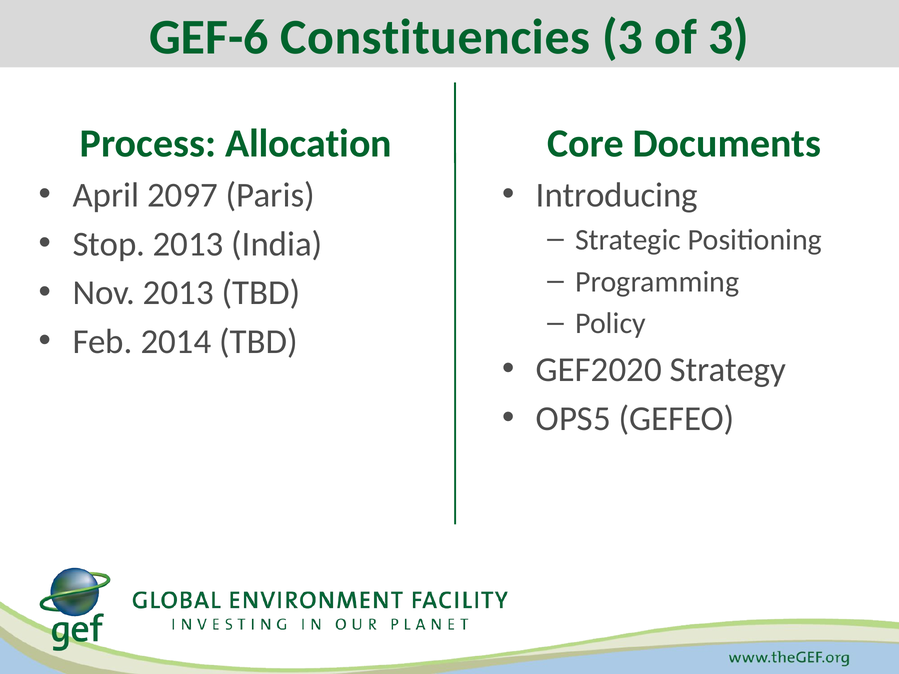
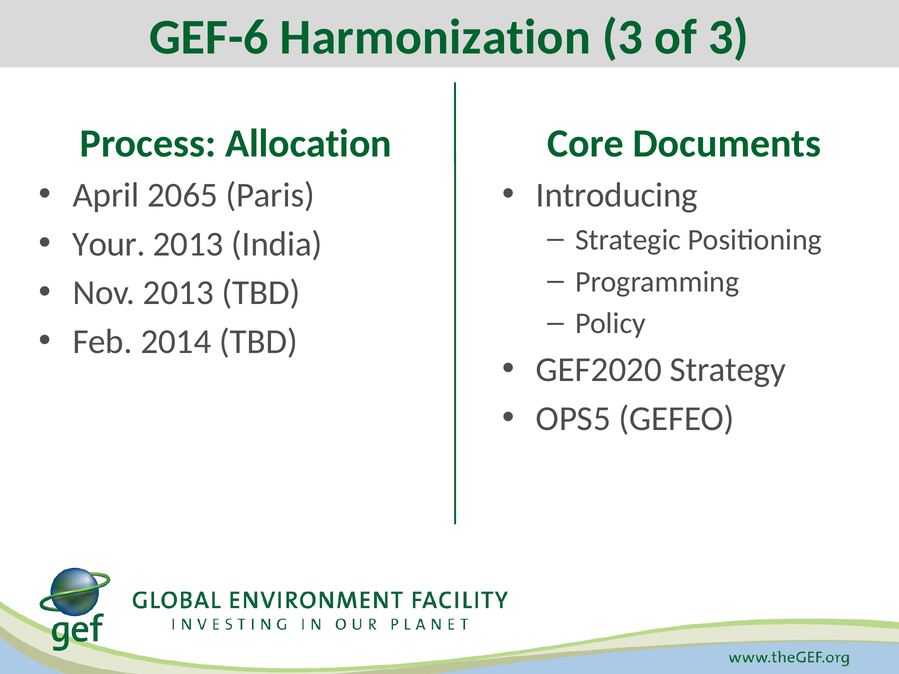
Constituencies: Constituencies -> Harmonization
2097: 2097 -> 2065
Stop: Stop -> Your
